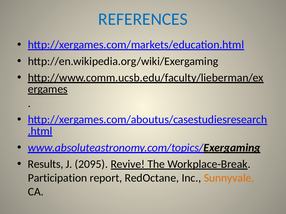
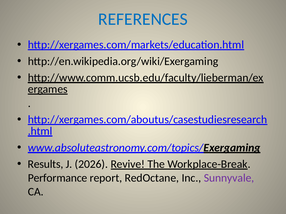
2095: 2095 -> 2026
Participation: Participation -> Performance
Sunnyvale colour: orange -> purple
